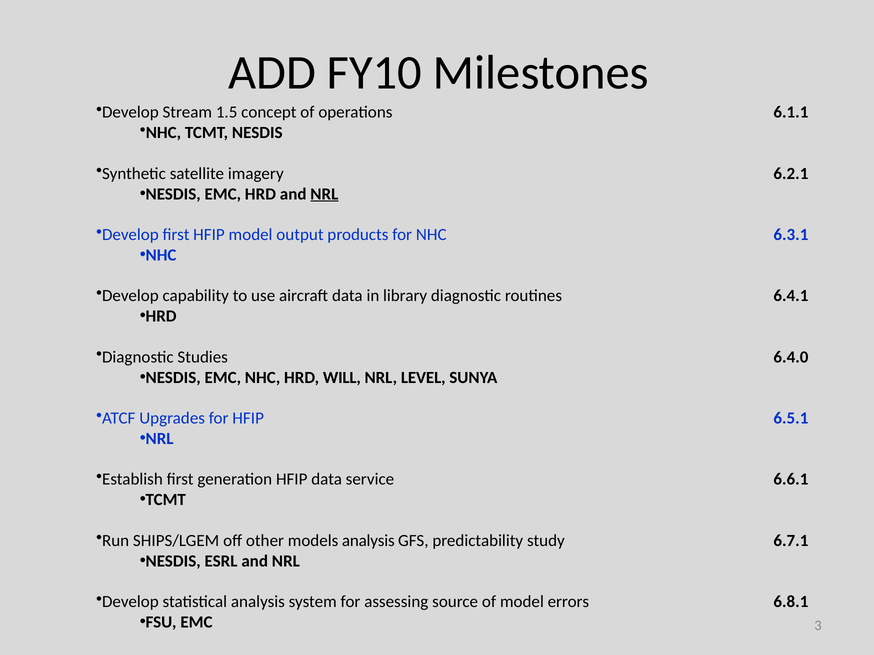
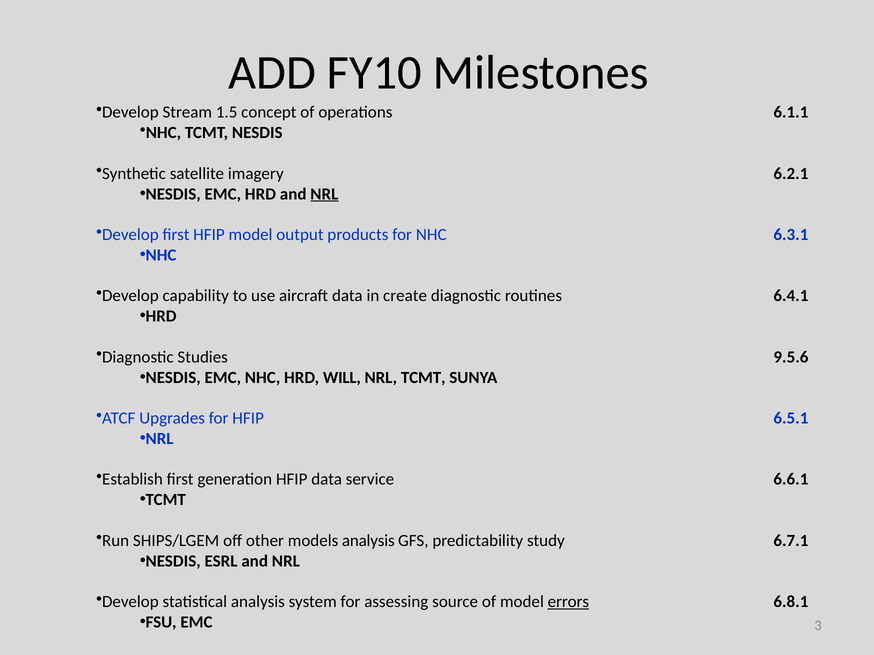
library: library -> create
6.4.0: 6.4.0 -> 9.5.6
NRL LEVEL: LEVEL -> TCMT
errors underline: none -> present
